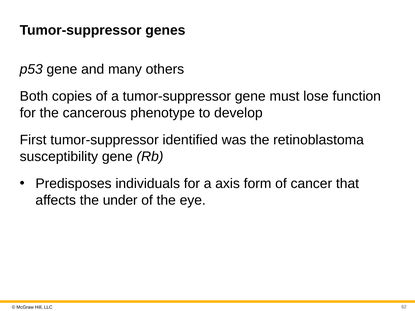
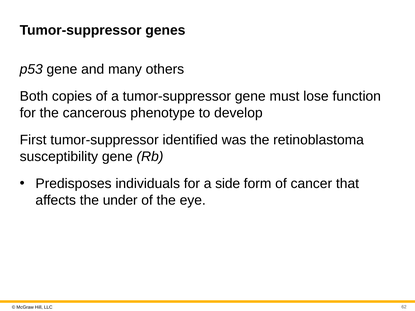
axis: axis -> side
